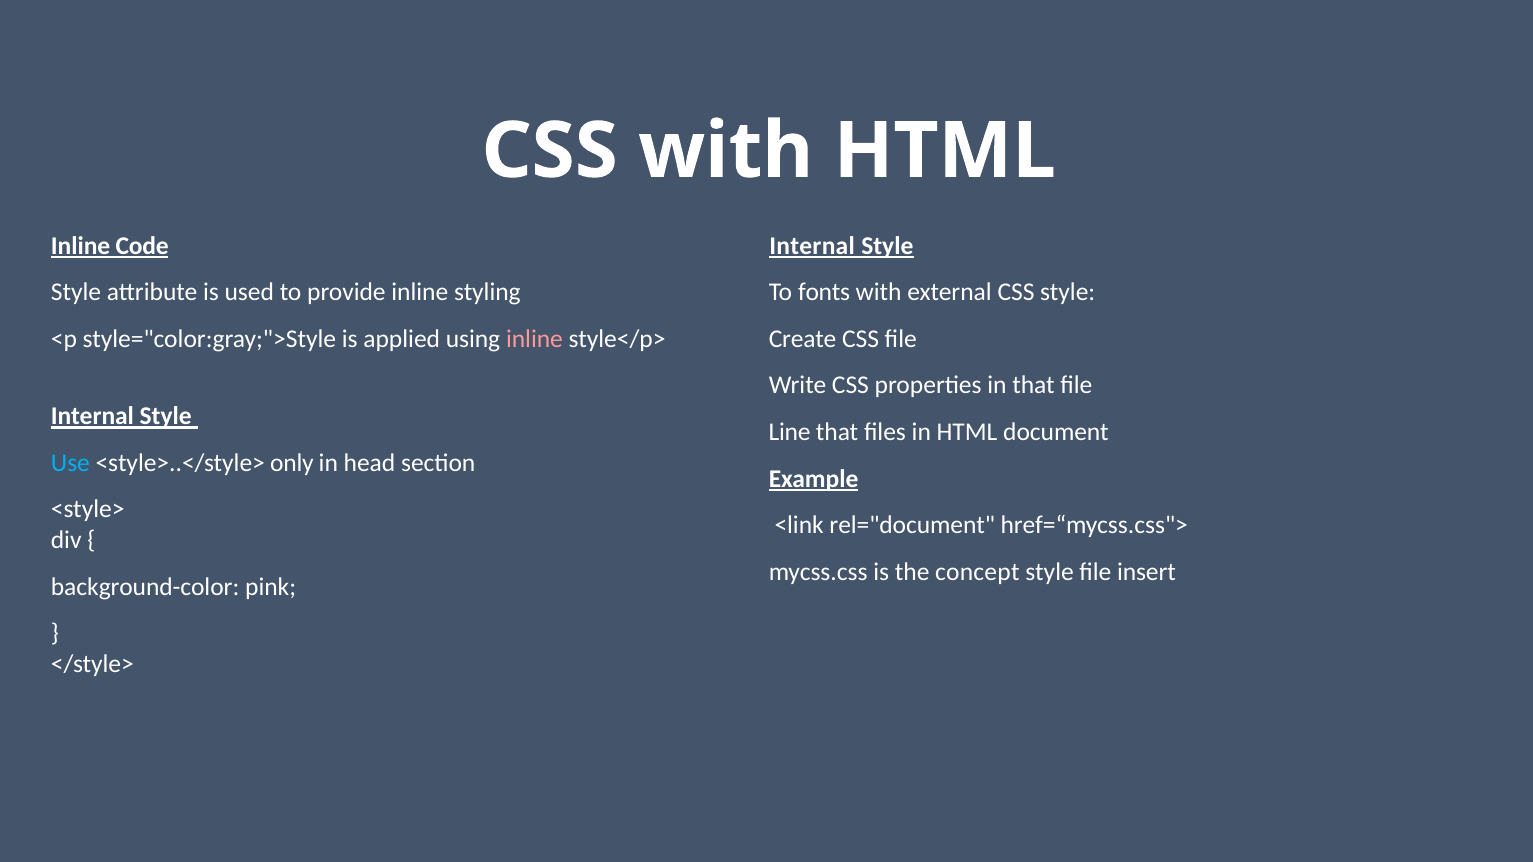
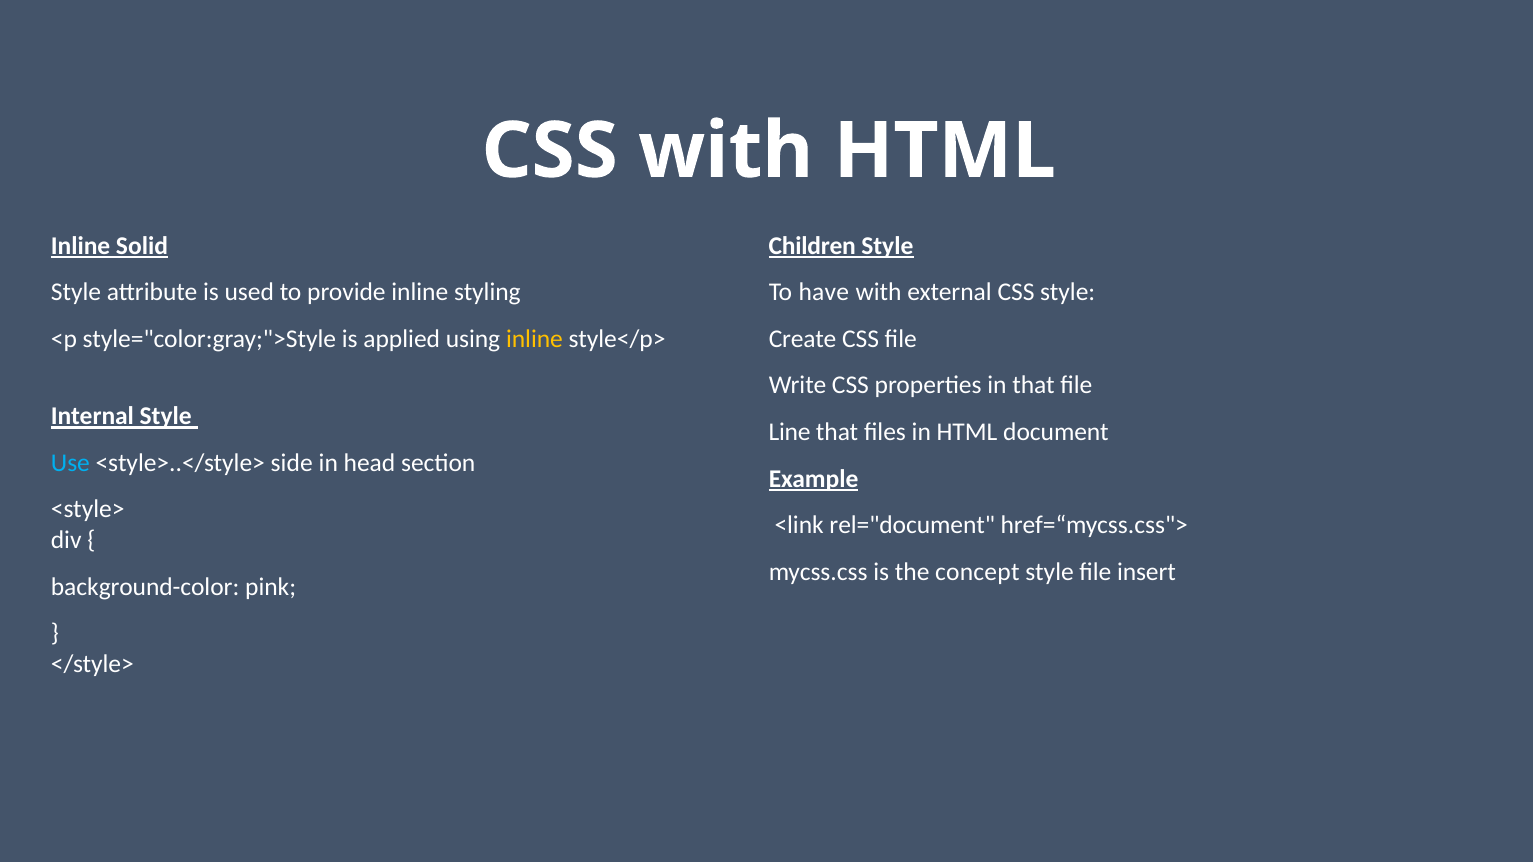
Code: Code -> Solid
Internal at (812, 246): Internal -> Children
fonts: fonts -> have
inline at (534, 339) colour: pink -> yellow
only: only -> side
